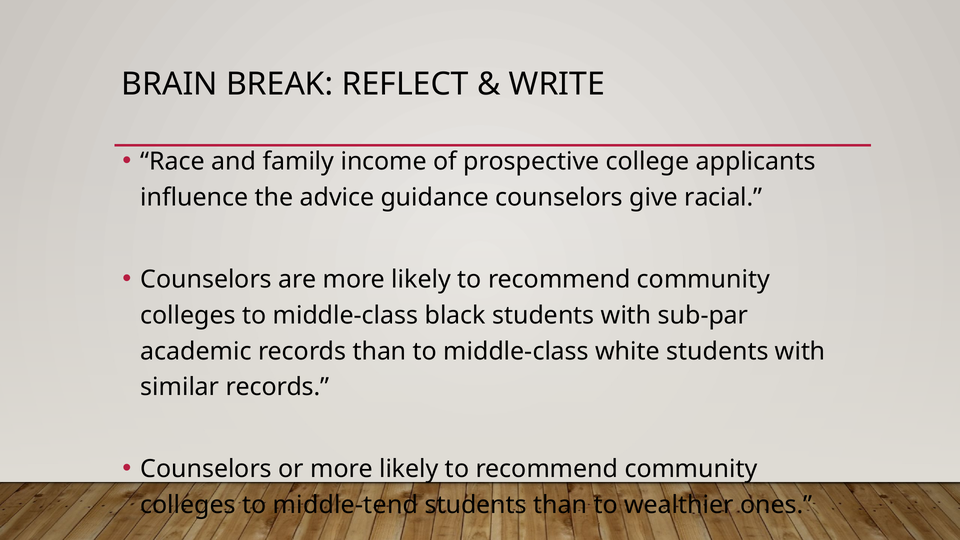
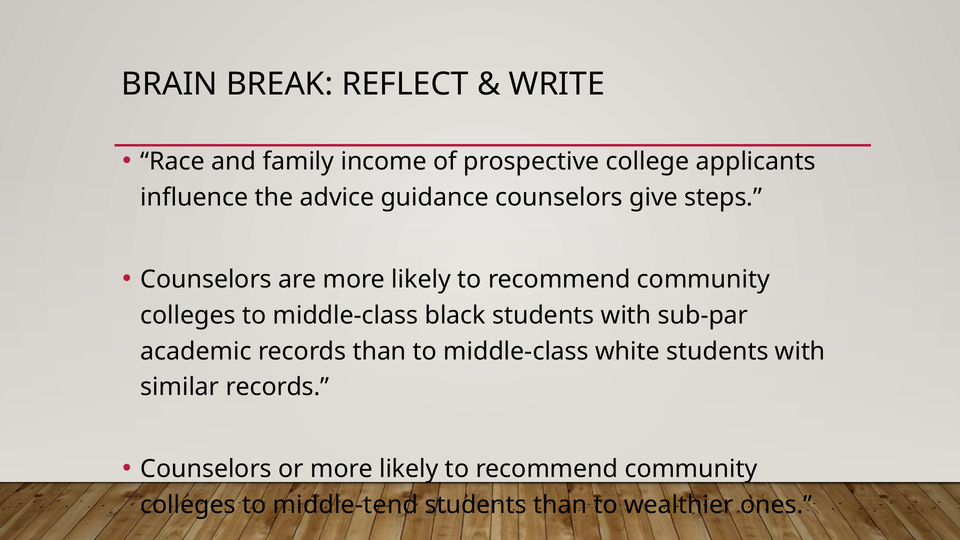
racial: racial -> steps
